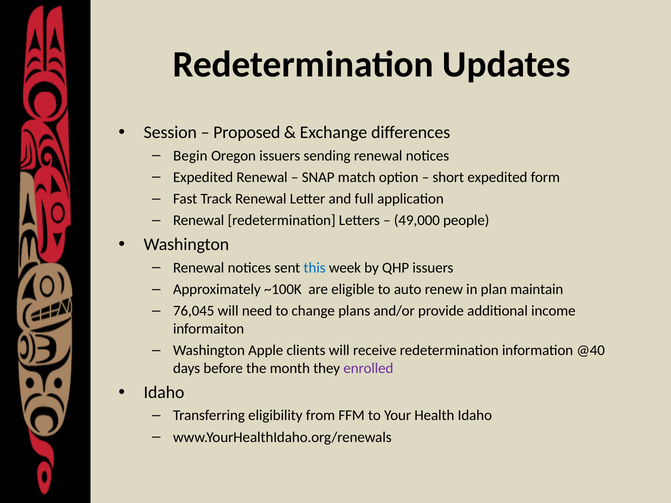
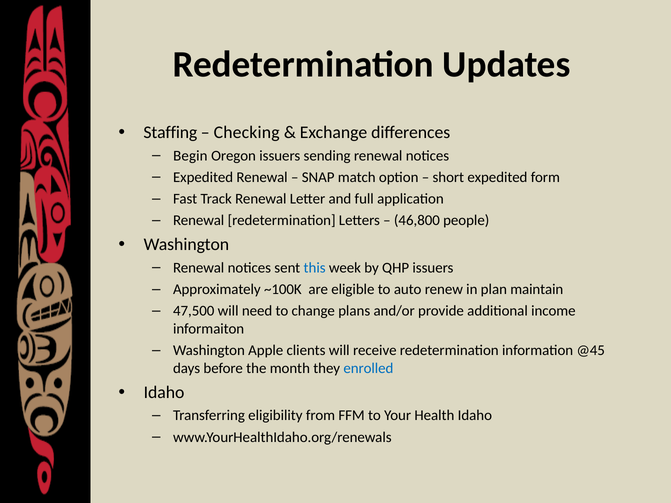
Session: Session -> Staffing
Proposed: Proposed -> Checking
49,000: 49,000 -> 46,800
76,045: 76,045 -> 47,500
@40: @40 -> @45
enrolled colour: purple -> blue
